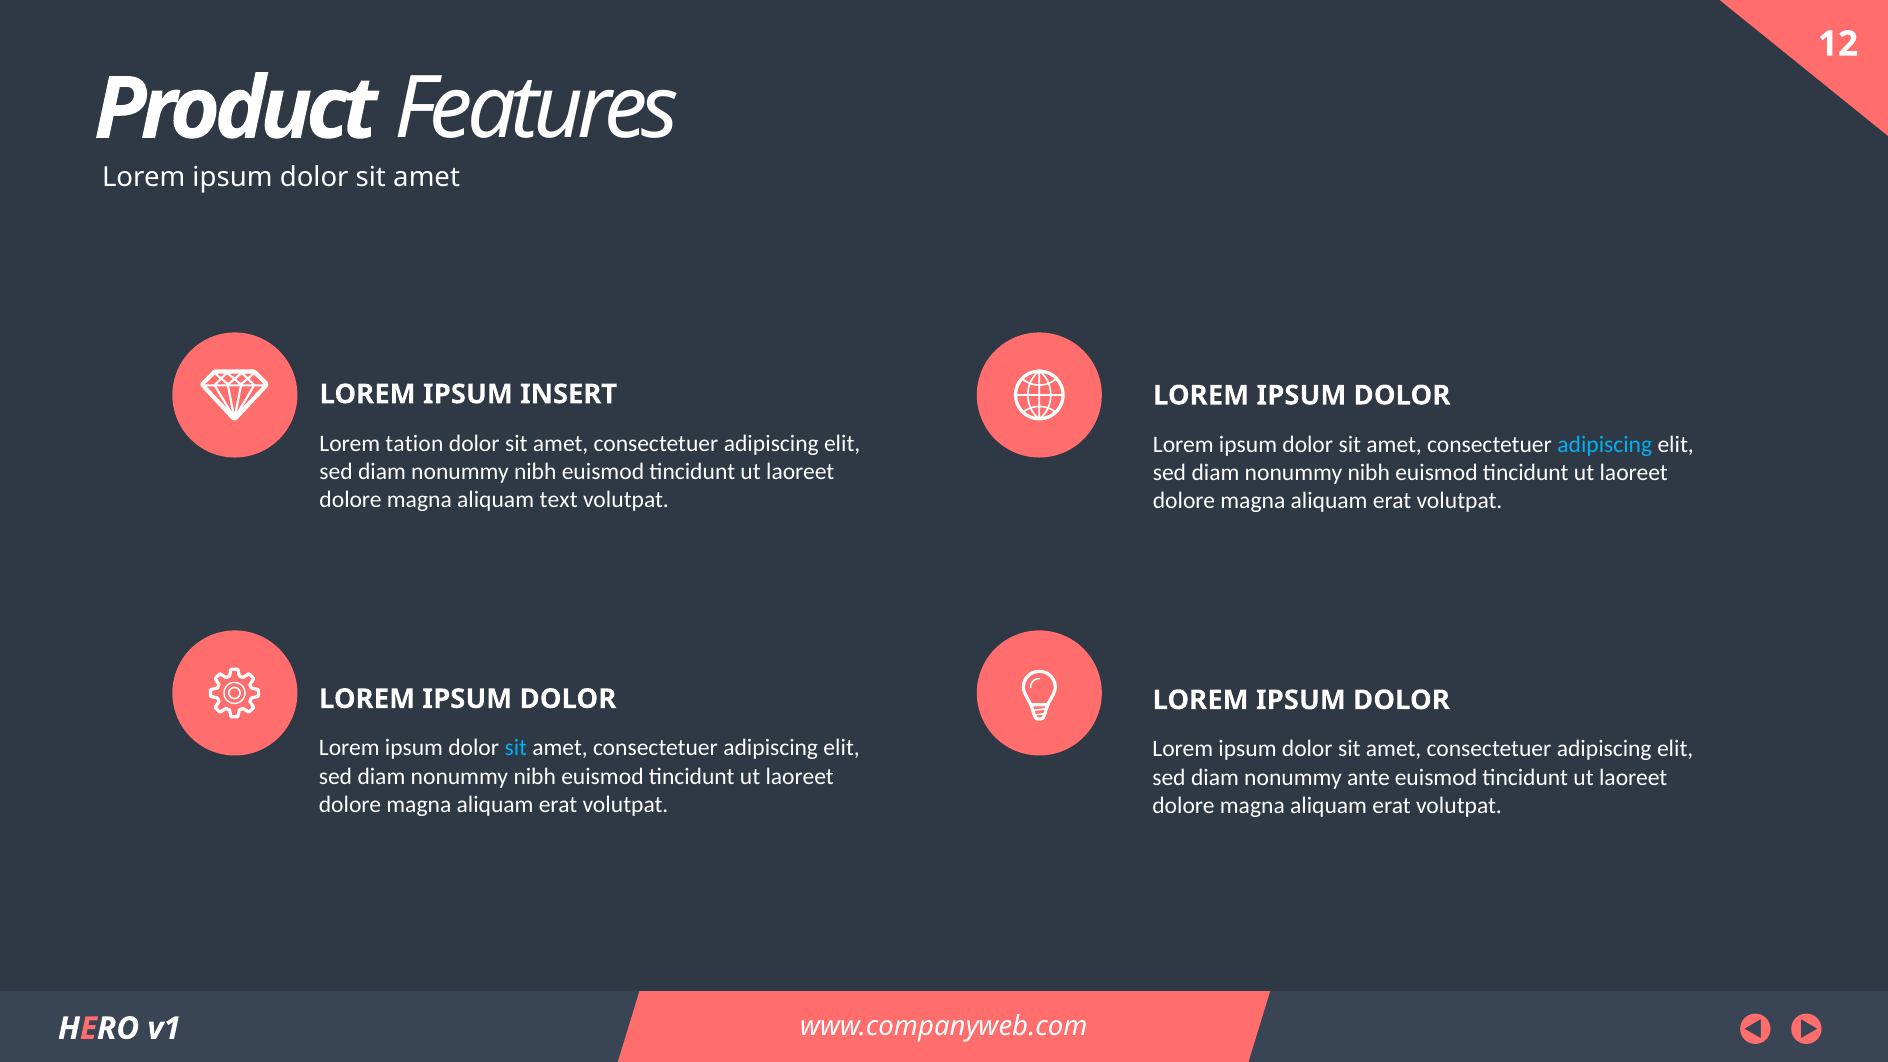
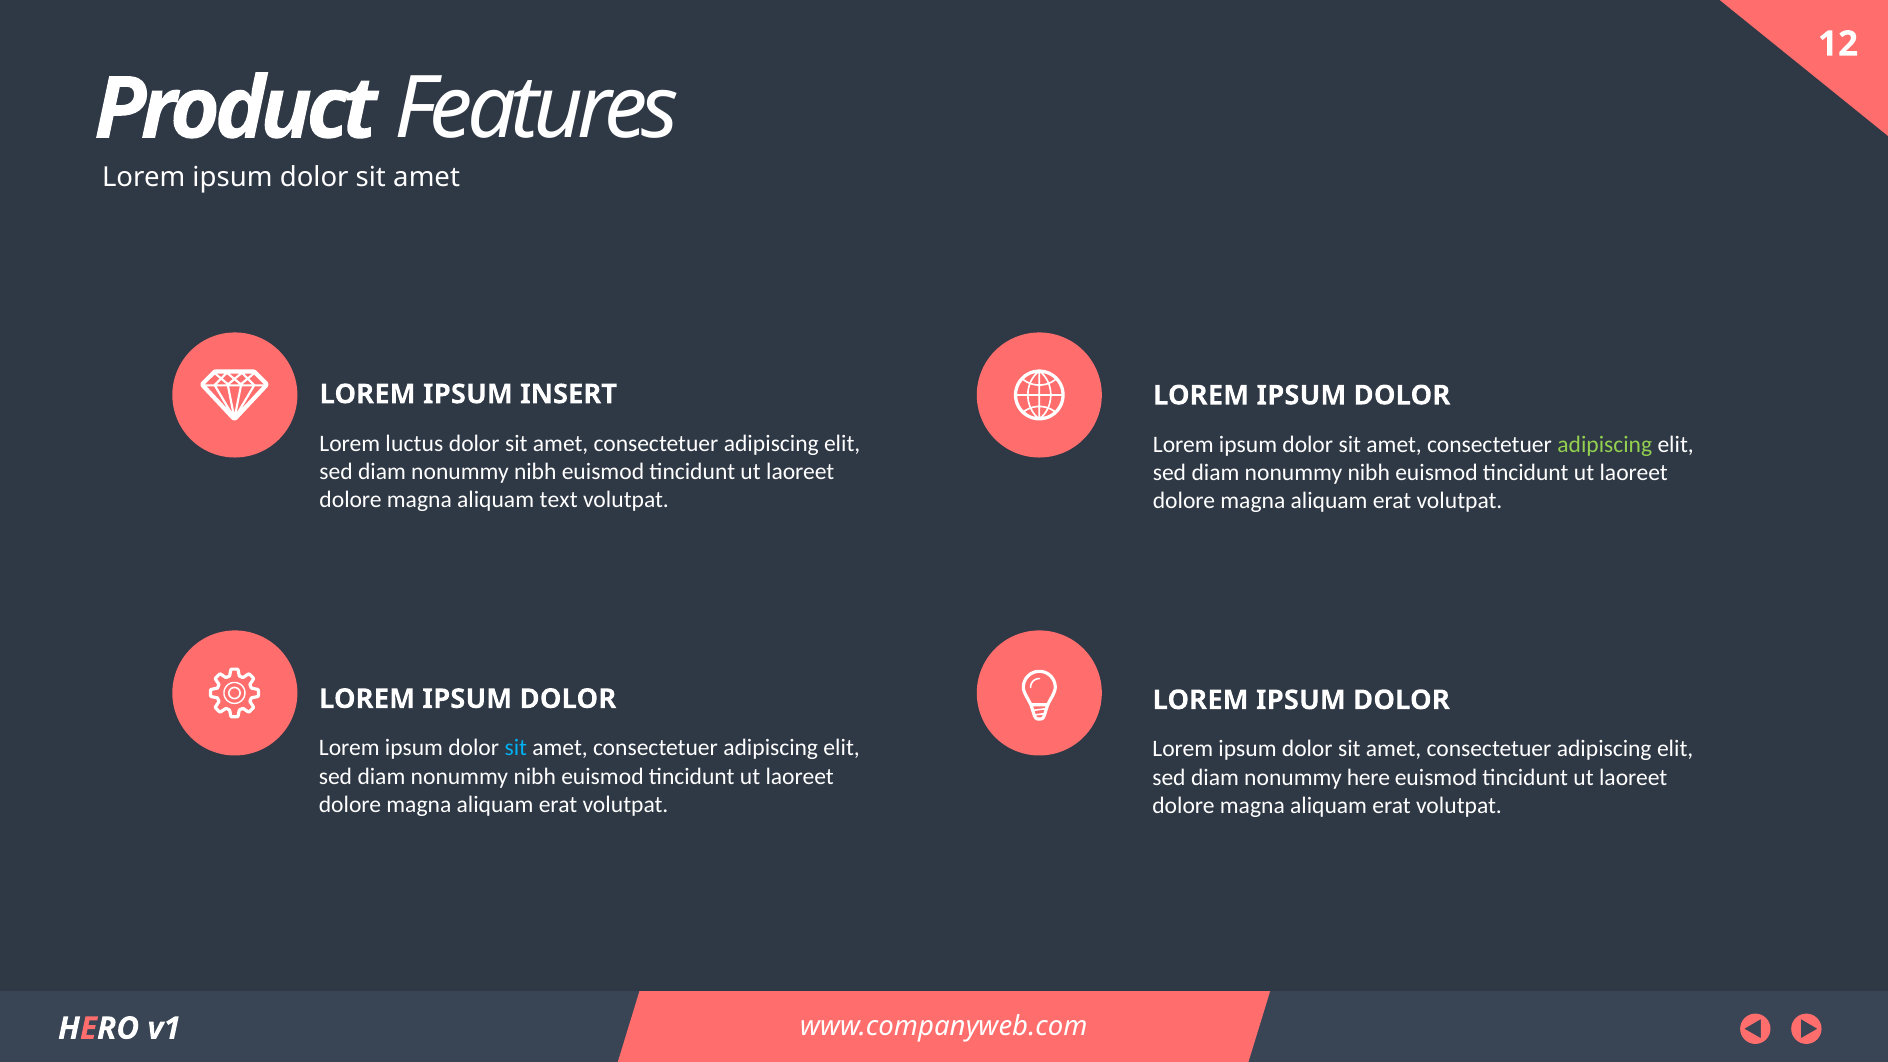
tation: tation -> luctus
adipiscing at (1605, 444) colour: light blue -> light green
ante: ante -> here
